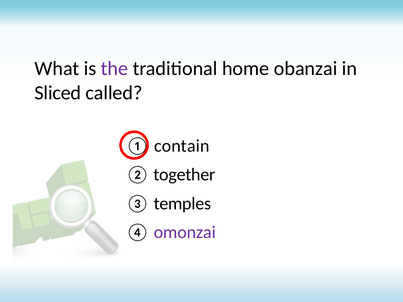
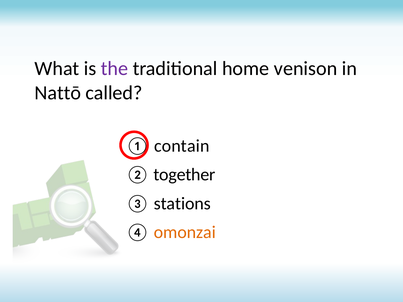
obanzai: obanzai -> venison
Sliced: Sliced -> Nattō
temples: temples -> stations
omonzai colour: purple -> orange
